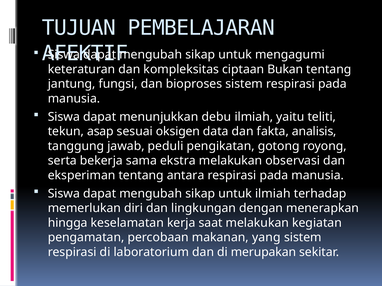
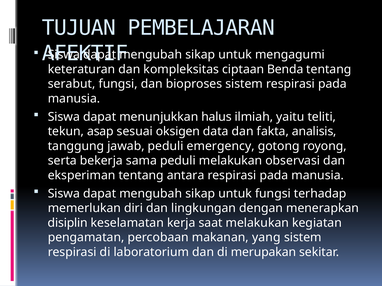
Bukan: Bukan -> Benda
jantung: jantung -> serabut
debu: debu -> halus
pengikatan: pengikatan -> emergency
sama ekstra: ekstra -> peduli
untuk ilmiah: ilmiah -> fungsi
hingga: hingga -> disiplin
